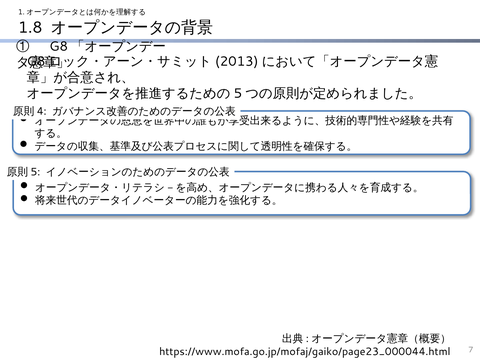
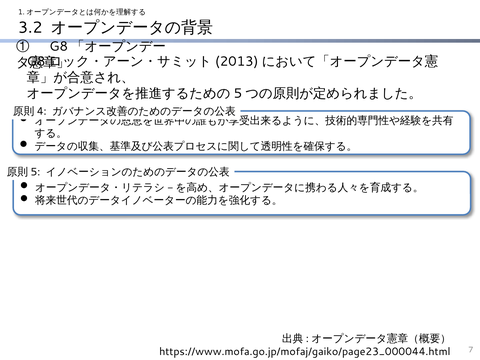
1.8: 1.8 -> 3.2
